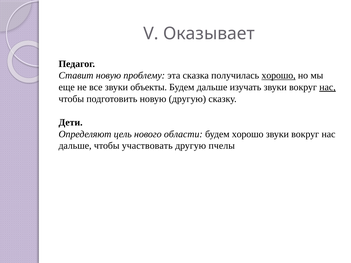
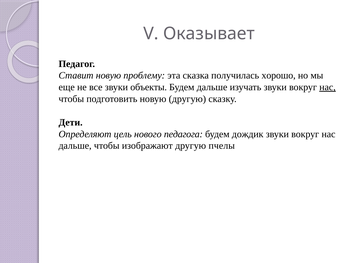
хорошо at (279, 76) underline: present -> none
области: области -> педагога
будем хорошо: хорошо -> дождик
участвовать: участвовать -> изображают
